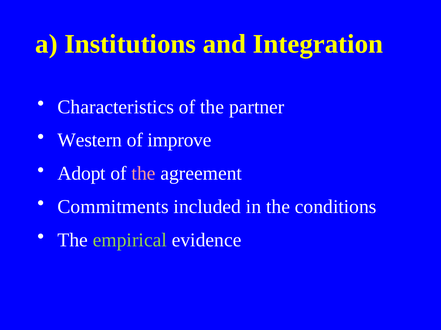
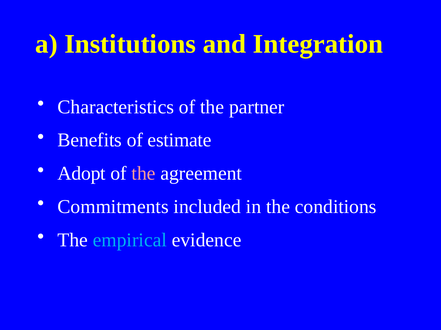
Western: Western -> Benefits
improve: improve -> estimate
empirical colour: light green -> light blue
